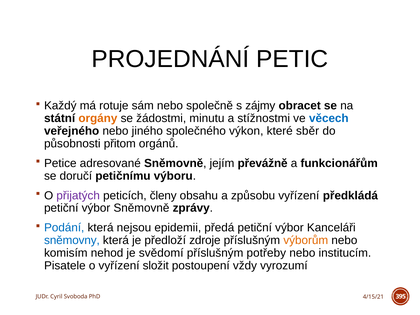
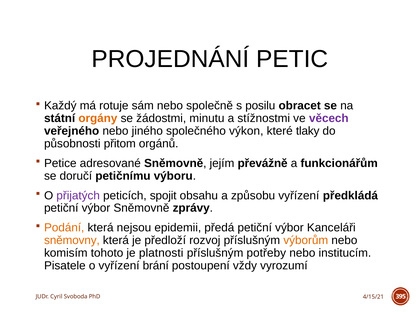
zájmy: zájmy -> posilu
věcech colour: blue -> purple
sběr: sběr -> tlaky
členy: členy -> spojit
Podání colour: blue -> orange
sněmovny colour: blue -> orange
zdroje: zdroje -> rozvoj
nehod: nehod -> tohoto
svědomí: svědomí -> platnosti
složit: složit -> brání
